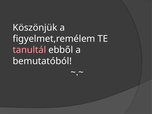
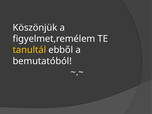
tanultál colour: pink -> yellow
